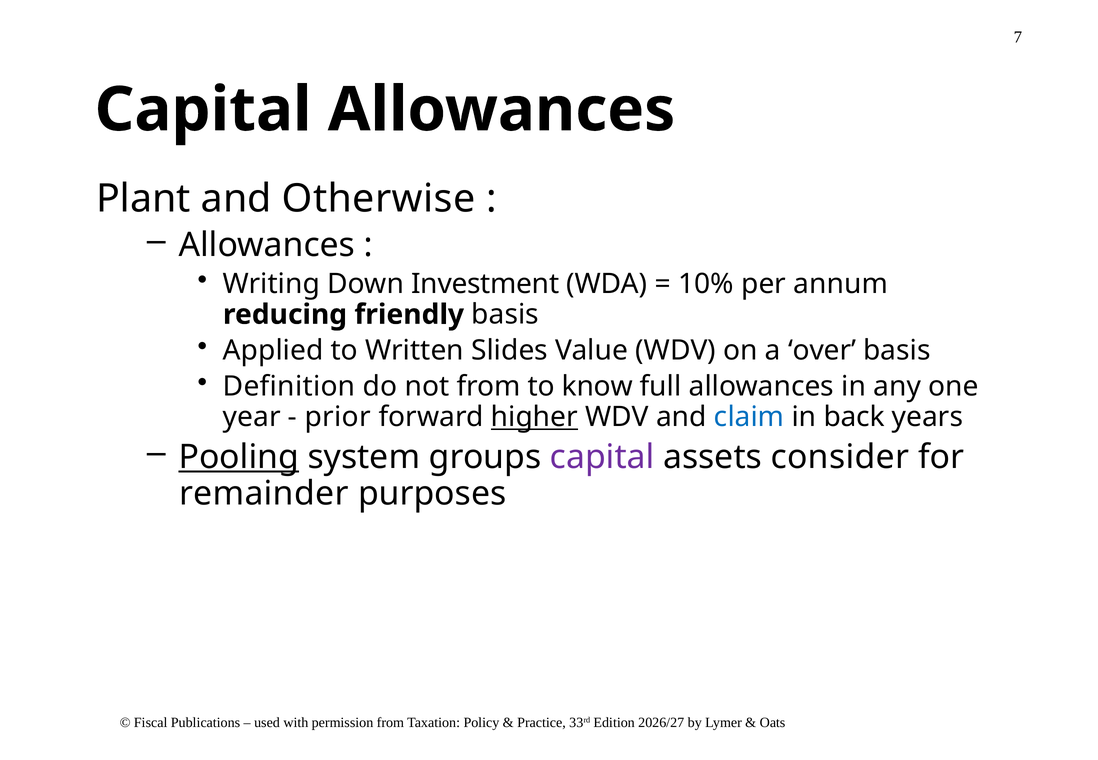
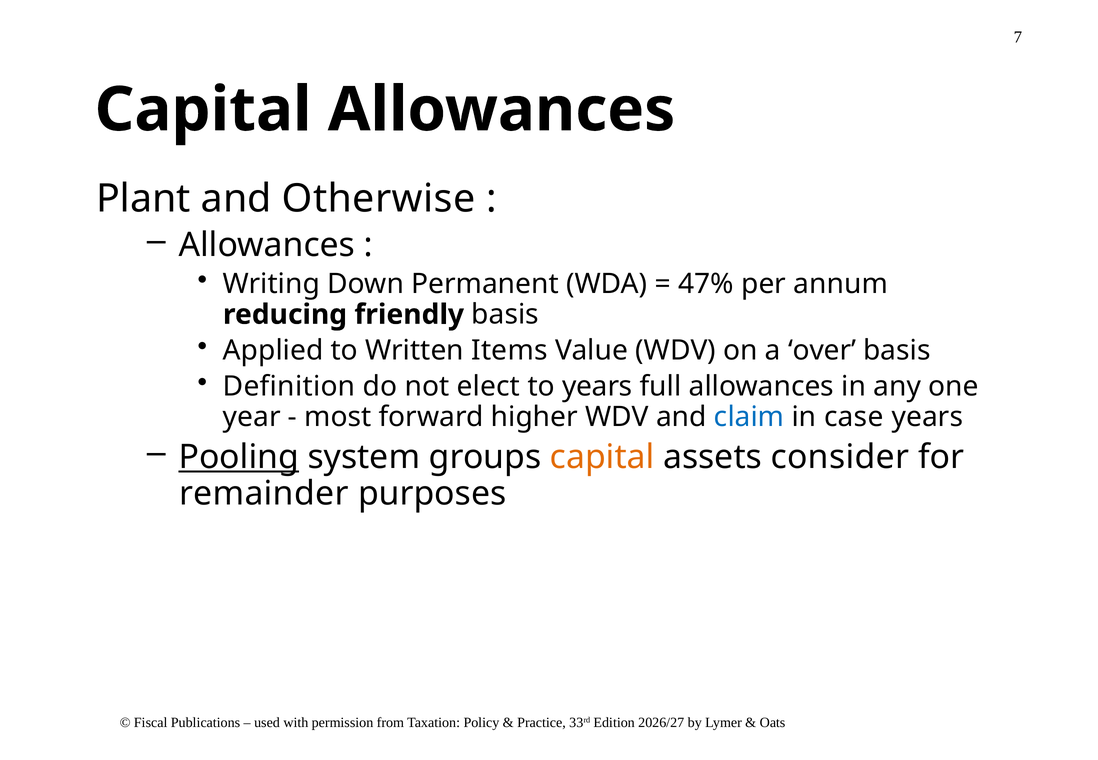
Investment: Investment -> Permanent
10%: 10% -> 47%
Slides: Slides -> Items
not from: from -> elect
to know: know -> years
prior: prior -> most
higher underline: present -> none
back: back -> case
capital at (602, 457) colour: purple -> orange
